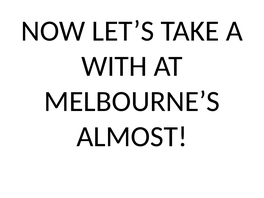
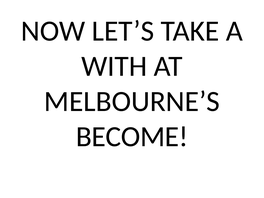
ALMOST: ALMOST -> BECOME
